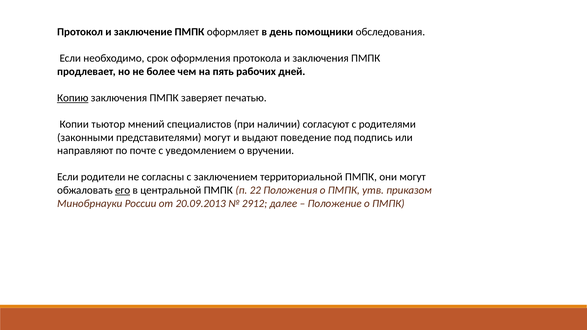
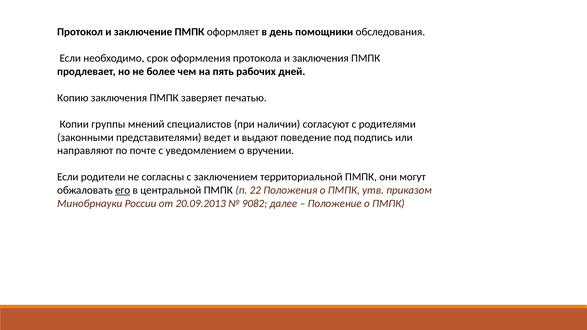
Копию underline: present -> none
тьютор: тьютор -> группы
представителями могут: могут -> ведет
2912: 2912 -> 9082
